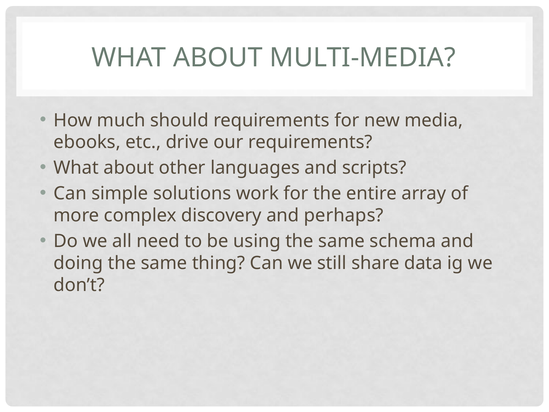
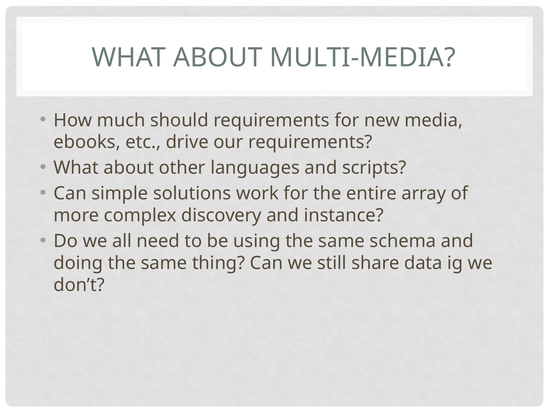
perhaps: perhaps -> instance
